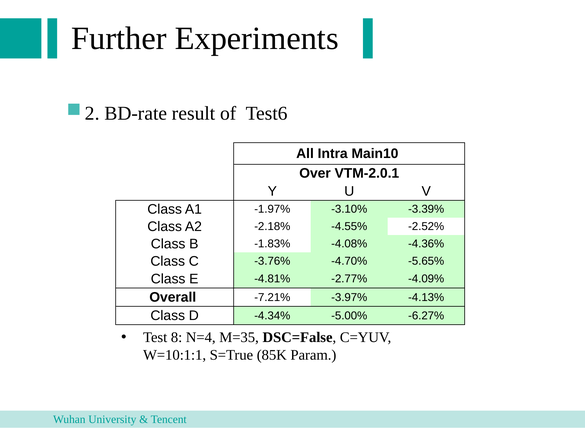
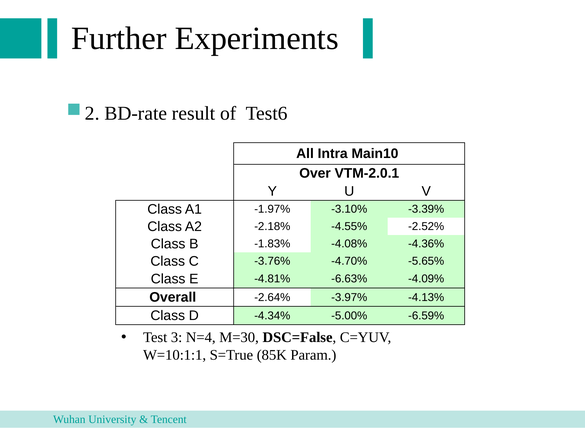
-2.77%: -2.77% -> -6.63%
-7.21%: -7.21% -> -2.64%
-6.27%: -6.27% -> -6.59%
8: 8 -> 3
M=35: M=35 -> M=30
